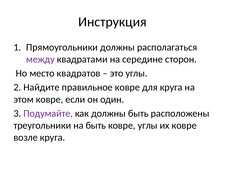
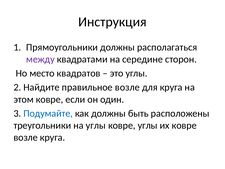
правильное ковре: ковре -> возле
Подумайте colour: purple -> blue
на быть: быть -> углы
